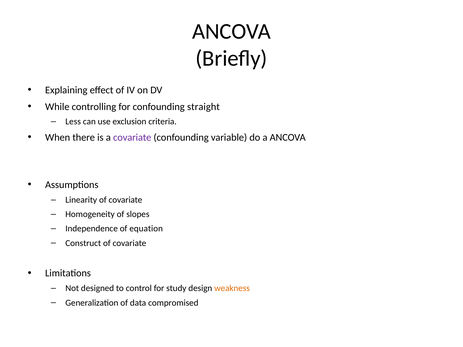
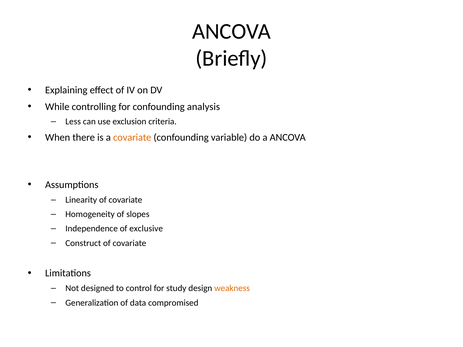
straight: straight -> analysis
covariate at (132, 138) colour: purple -> orange
equation: equation -> exclusive
